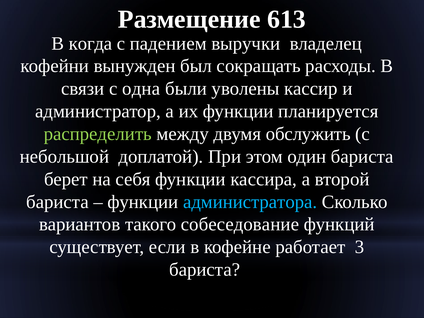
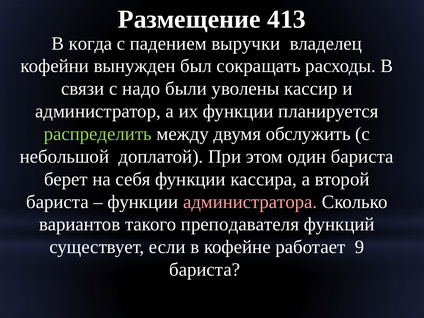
613: 613 -> 413
одна: одна -> надо
администратора colour: light blue -> pink
собеседование: собеседование -> преподавателя
3: 3 -> 9
